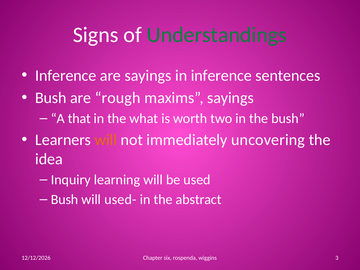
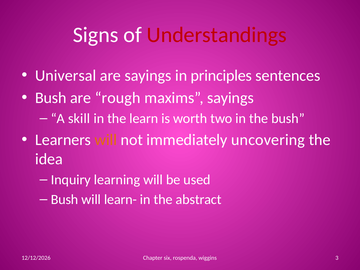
Understandings colour: green -> red
Inference at (66, 76): Inference -> Universal
in inference: inference -> principles
that: that -> skill
what: what -> learn
used-: used- -> learn-
